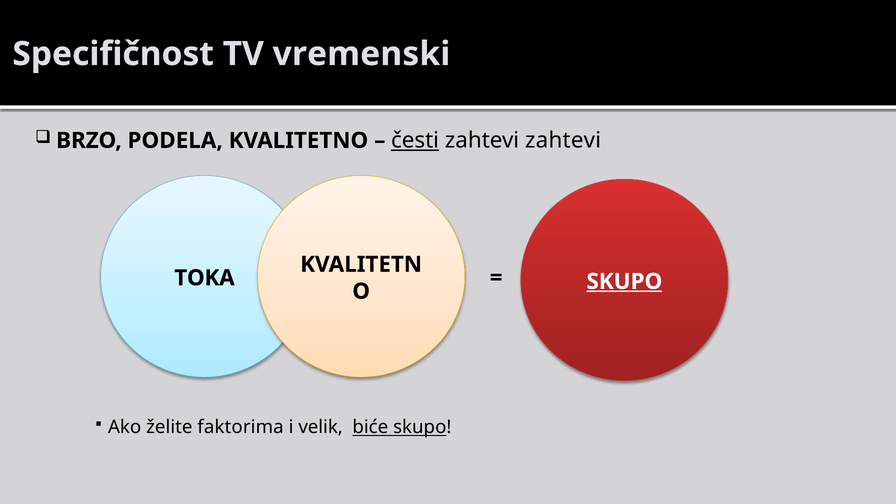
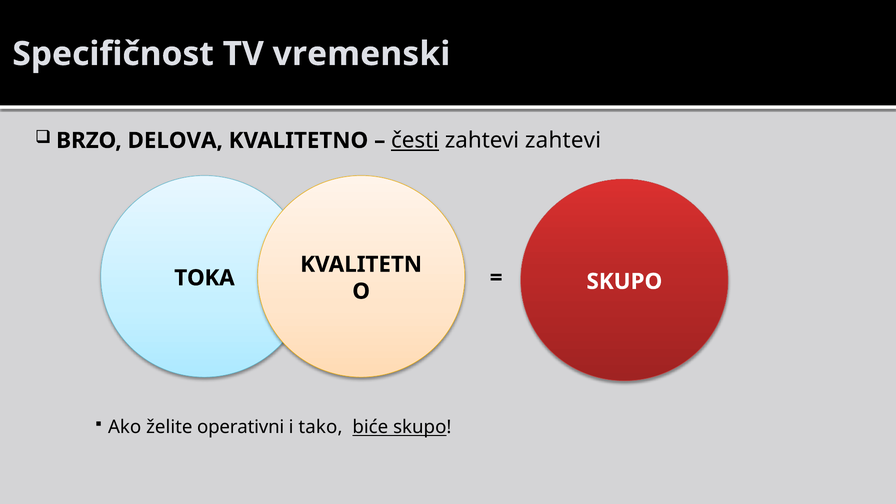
PODELA: PODELA -> DELOVA
SKUPO at (624, 282) underline: present -> none
faktorima: faktorima -> operativni
velik: velik -> tako
